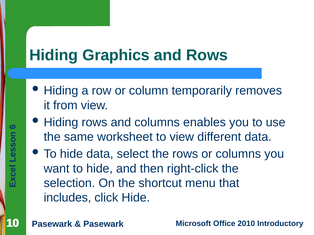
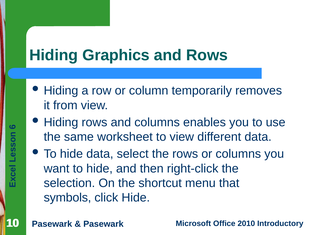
includes: includes -> symbols
